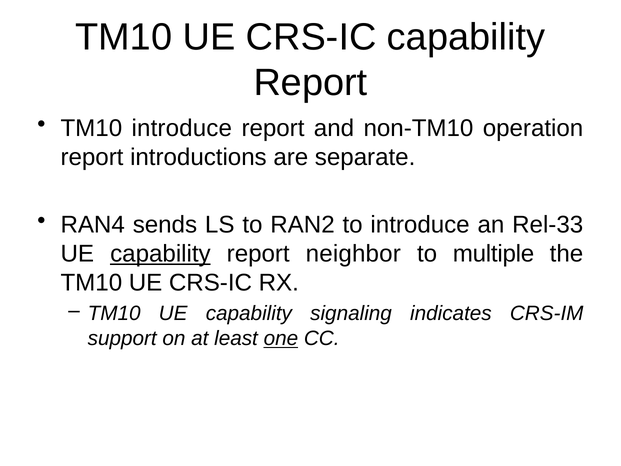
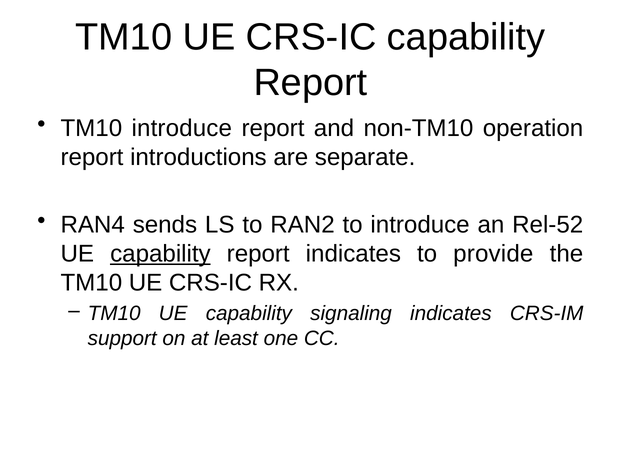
Rel-33: Rel-33 -> Rel-52
report neighbor: neighbor -> indicates
multiple: multiple -> provide
one underline: present -> none
